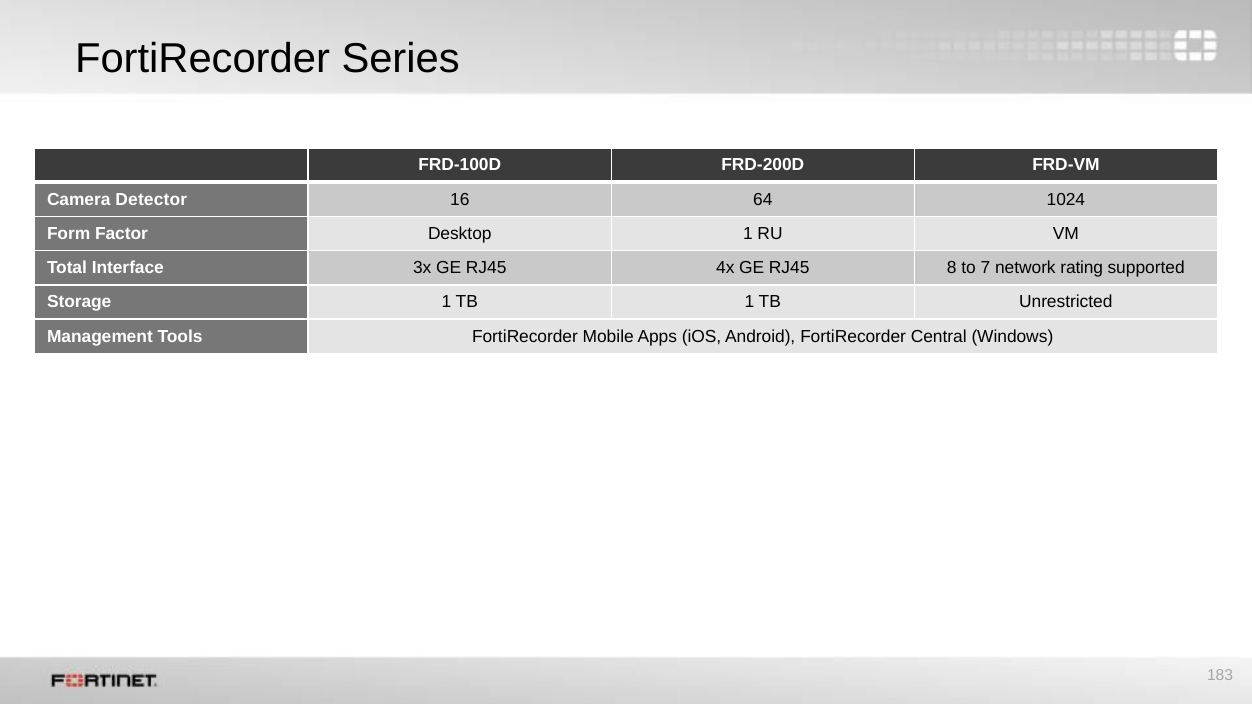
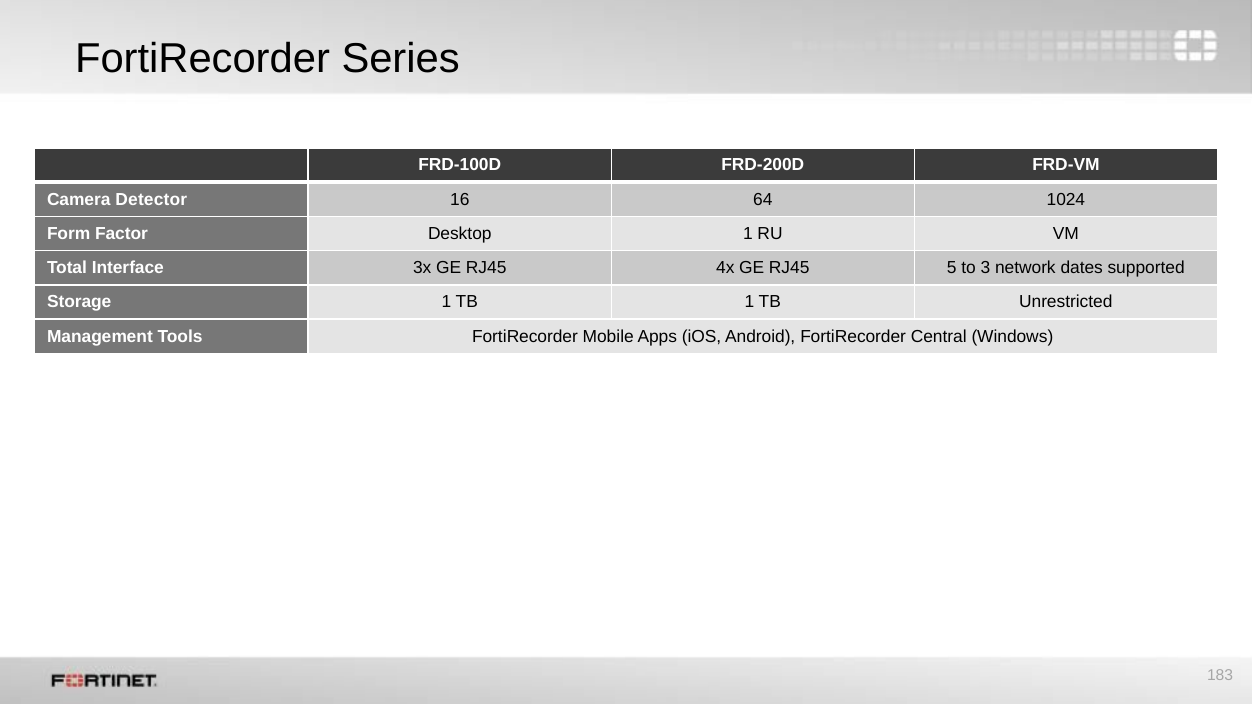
8: 8 -> 5
7: 7 -> 3
rating: rating -> dates
